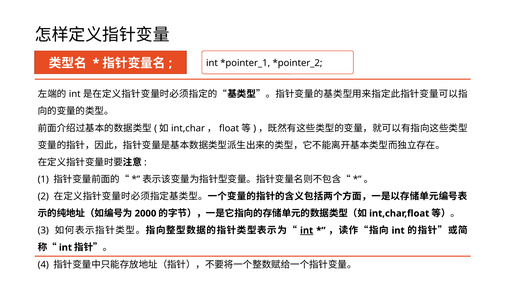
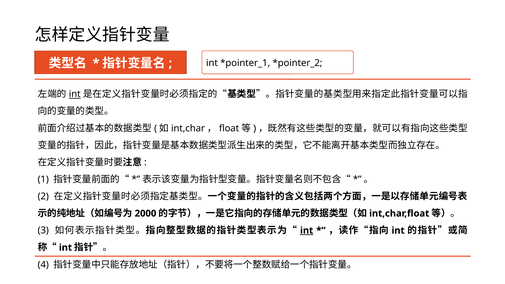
int at (75, 94) underline: none -> present
